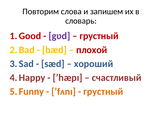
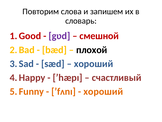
грустный at (99, 36): грустный -> смешной
плохой colour: red -> black
грустный at (103, 91): грустный -> хороший
